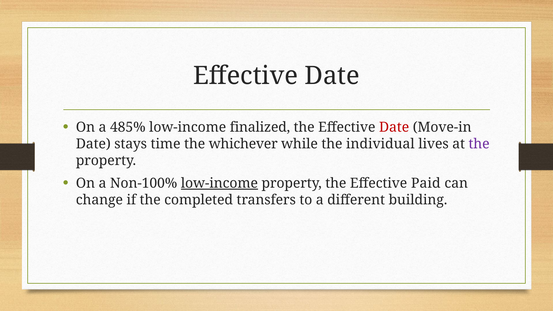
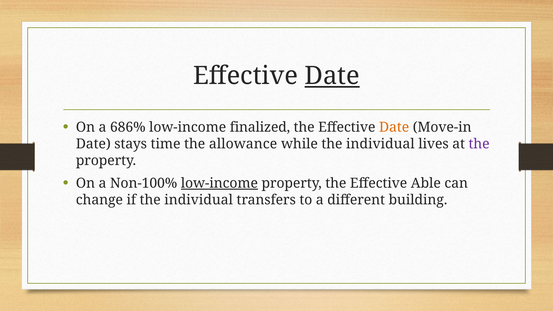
Date at (332, 76) underline: none -> present
485%: 485% -> 686%
Date at (394, 127) colour: red -> orange
whichever: whichever -> allowance
Paid: Paid -> Able
if the completed: completed -> individual
